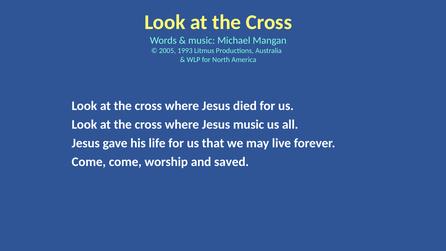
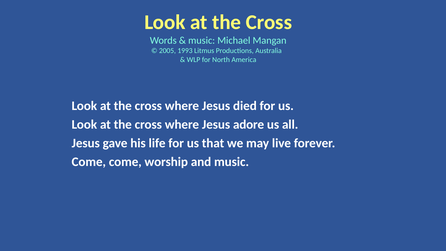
Jesus music: music -> adore
and saved: saved -> music
